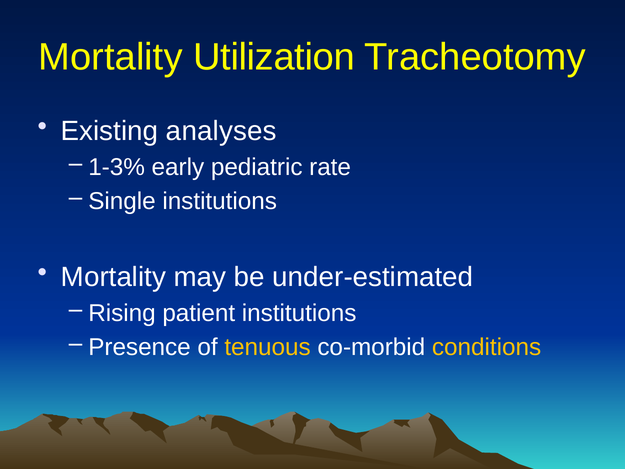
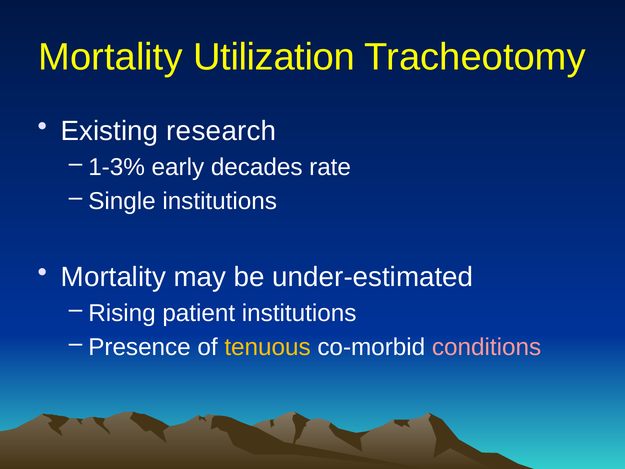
analyses: analyses -> research
pediatric: pediatric -> decades
conditions colour: yellow -> pink
